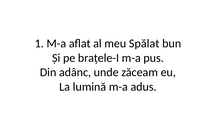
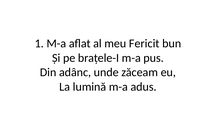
Spălat: Spălat -> Fericit
